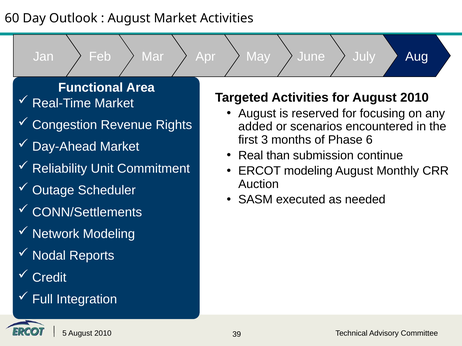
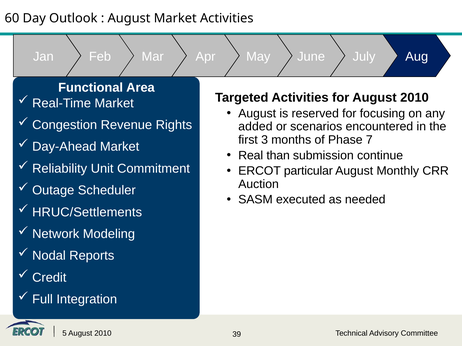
6: 6 -> 7
ERCOT modeling: modeling -> particular
CONN/Settlements: CONN/Settlements -> HRUC/Settlements
